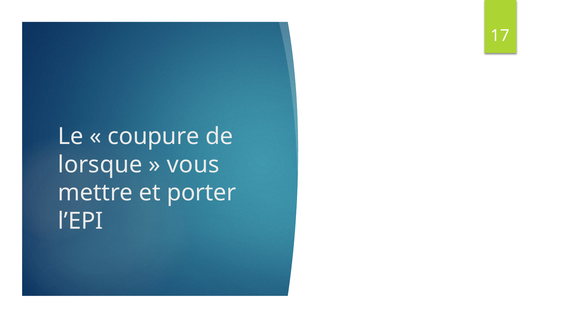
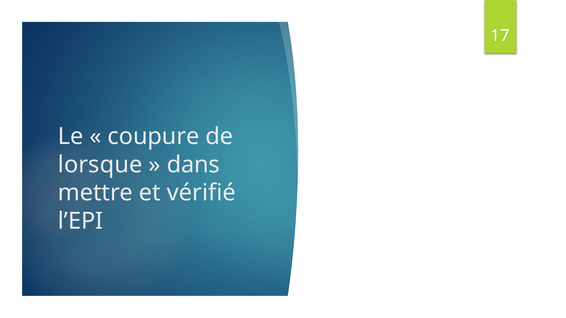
vous: vous -> dans
porter: porter -> vérifié
